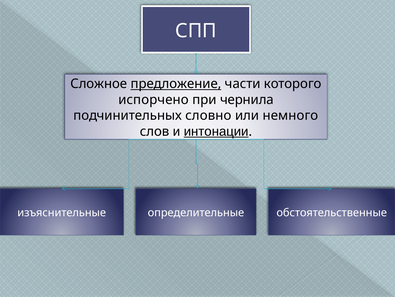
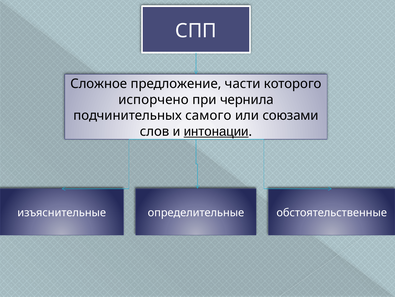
предложение underline: present -> none
словно: словно -> самого
немного: немного -> союзами
